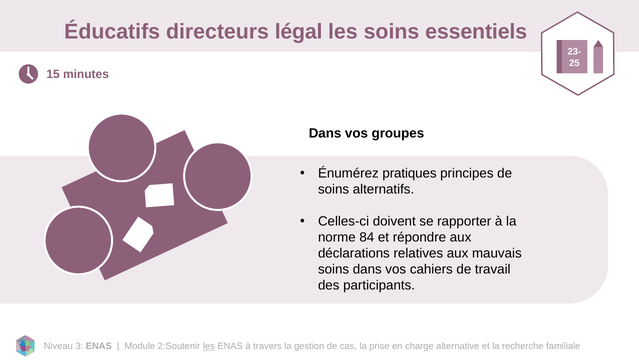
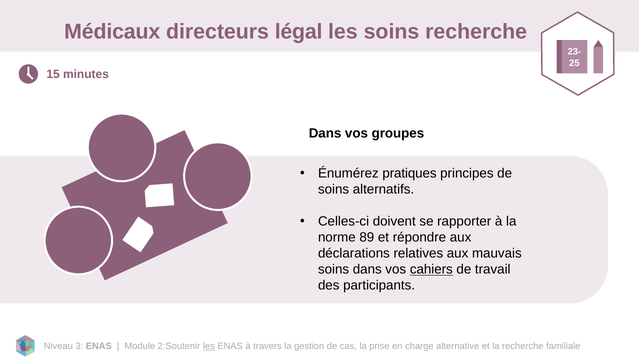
Éducatifs: Éducatifs -> Médicaux
soins essentiels: essentiels -> recherche
84: 84 -> 89
cahiers underline: none -> present
